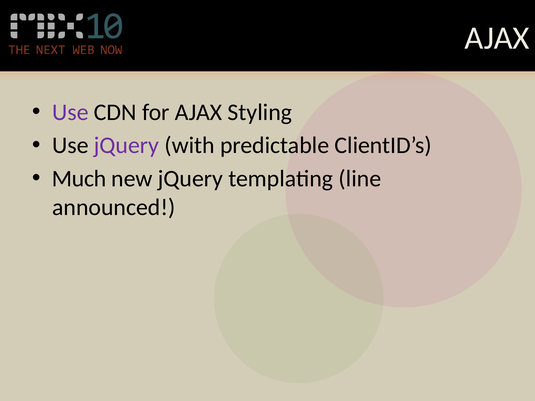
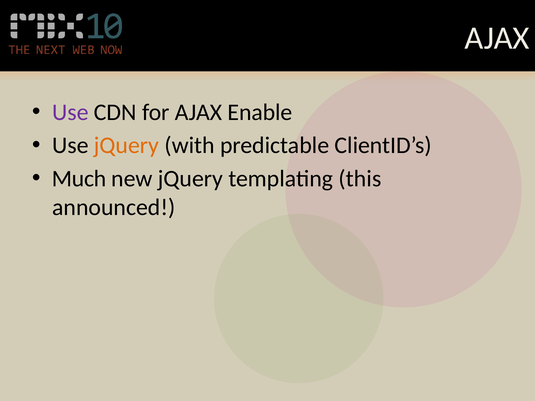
Styling: Styling -> Enable
jQuery at (126, 146) colour: purple -> orange
line: line -> this
